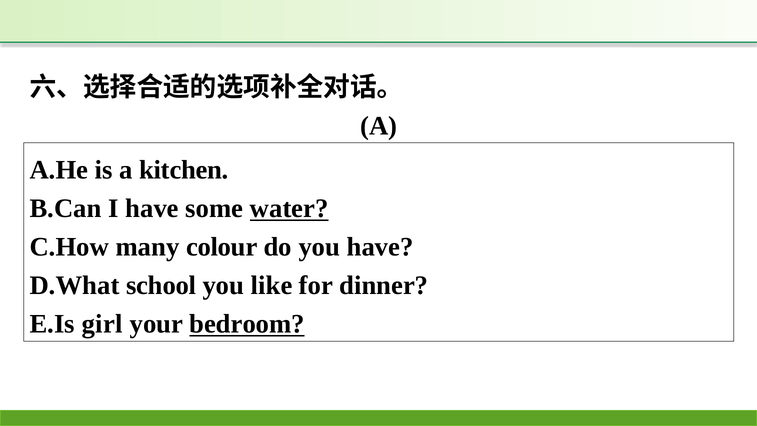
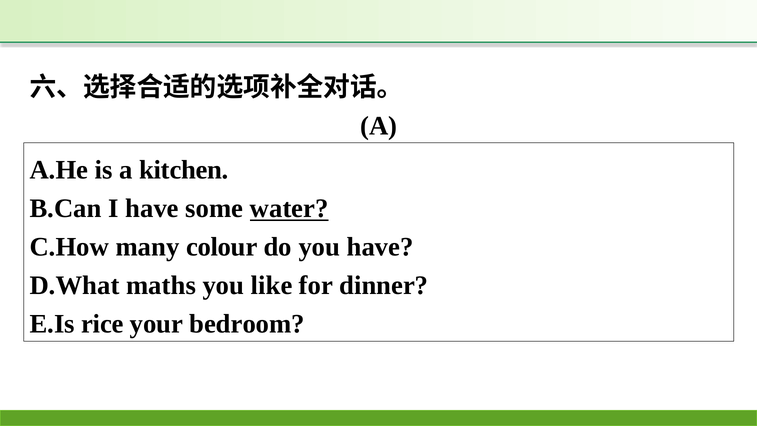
school: school -> maths
girl: girl -> rice
bedroom underline: present -> none
